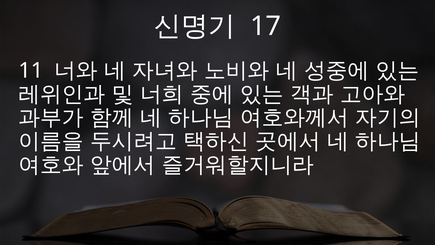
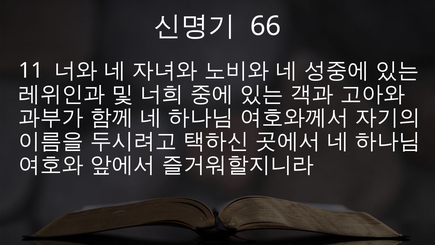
17: 17 -> 66
